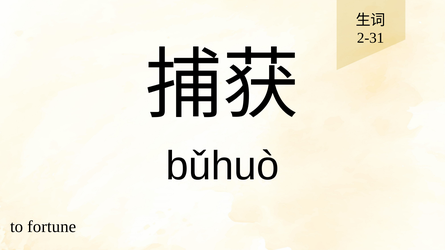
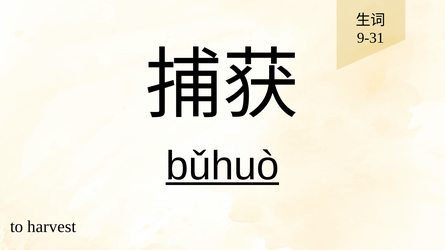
2-31: 2-31 -> 9-31
bǔhuò underline: none -> present
fortune: fortune -> harvest
